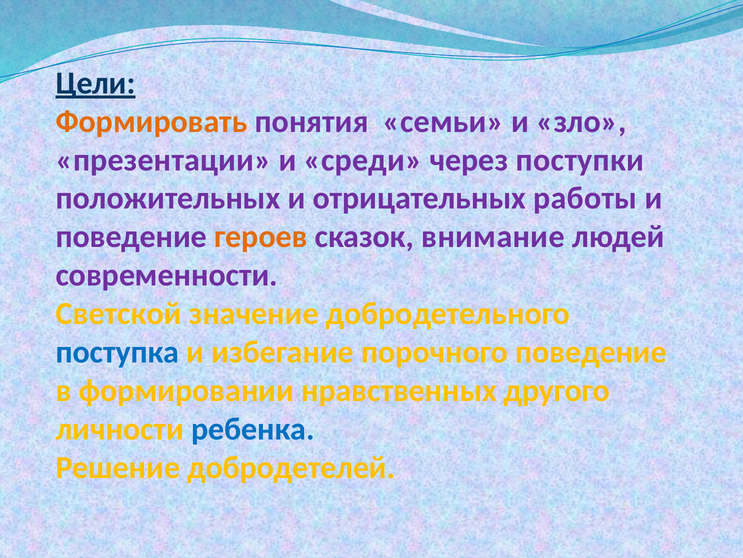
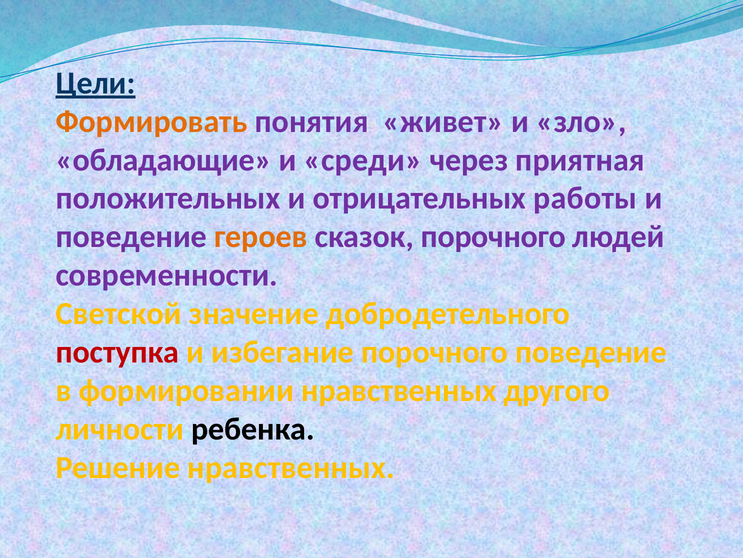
семьи: семьи -> живет
презентации: презентации -> обладающие
поступки: поступки -> приятная
сказок внимание: внимание -> порочного
поступка colour: blue -> red
ребенка colour: blue -> black
Решение добродетелей: добродетелей -> нравственных
